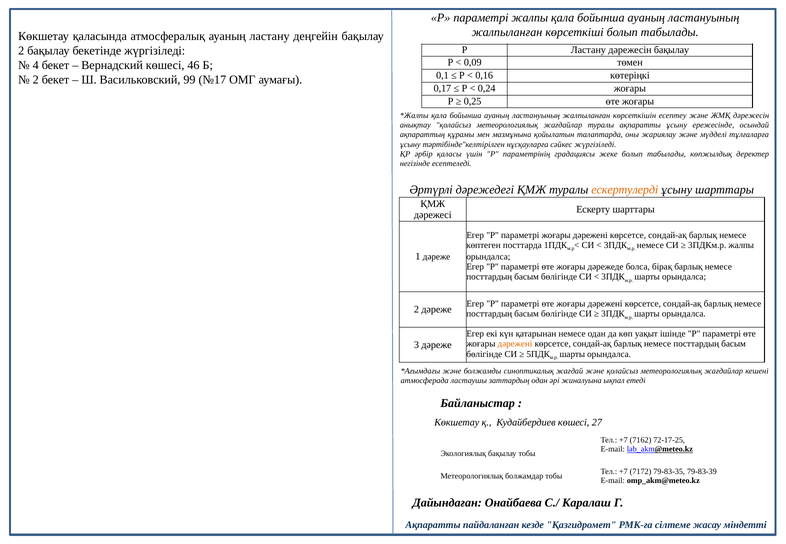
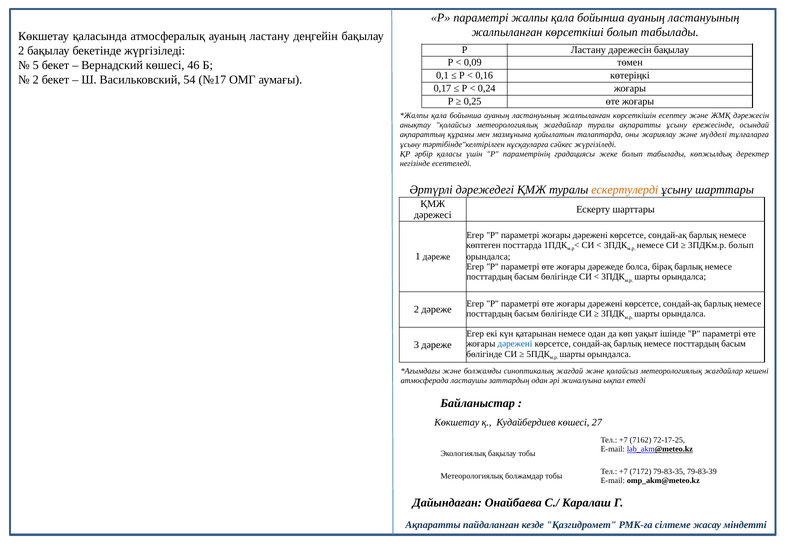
4: 4 -> 5
99: 99 -> 54
3ПДКм.р жалпы: жалпы -> болып
дәрежені at (515, 344) colour: orange -> blue
